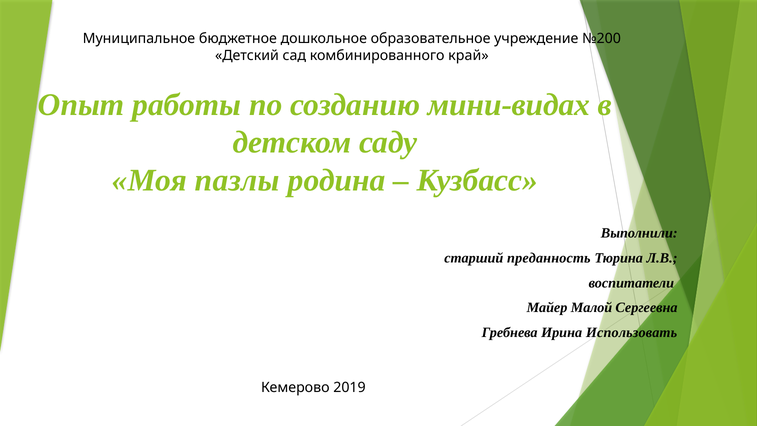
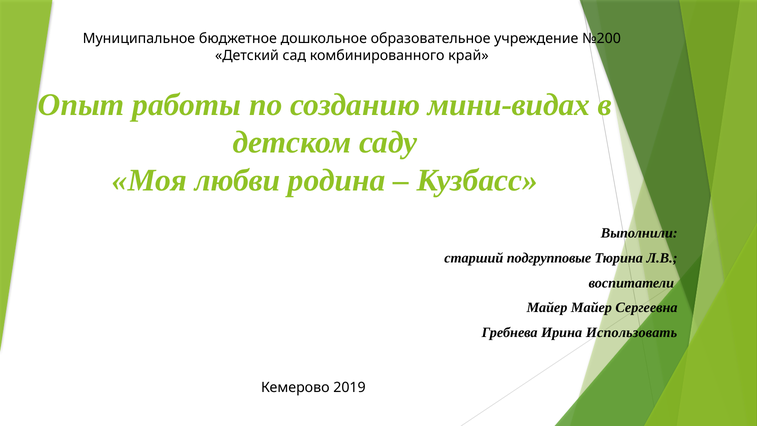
пазлы: пазлы -> любви
преданность: преданность -> подгрупповые
Майер Малой: Малой -> Майер
